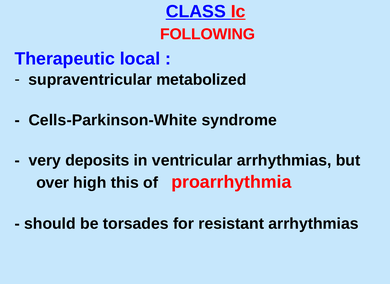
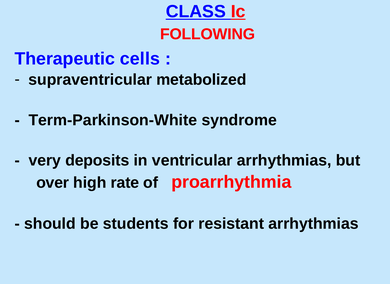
local: local -> cells
Cells-Parkinson-White: Cells-Parkinson-White -> Term-Parkinson-White
this: this -> rate
torsades: torsades -> students
